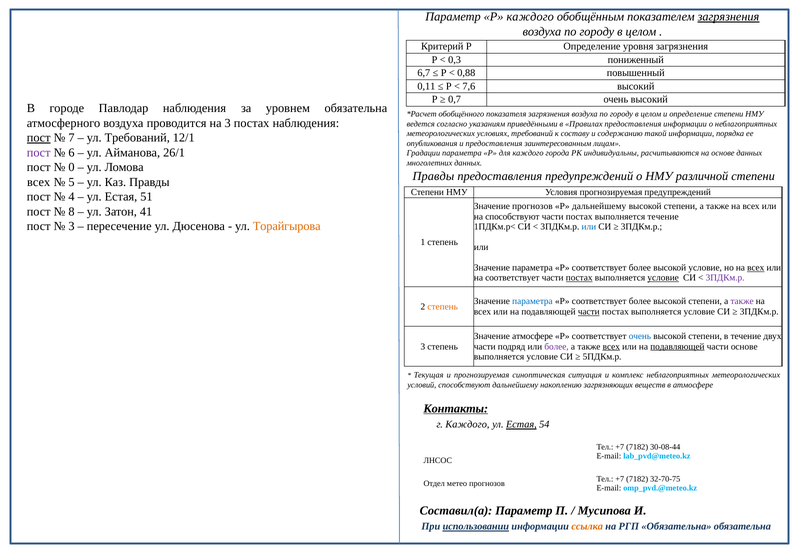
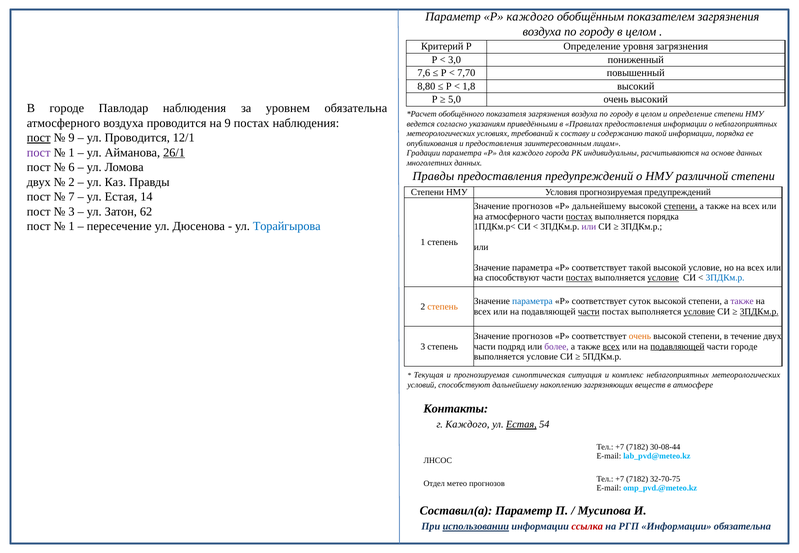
загрязнения at (728, 17) underline: present -> none
0,3: 0,3 -> 3,0
6,7: 6,7 -> 7,6
0,88: 0,88 -> 7,70
0,11: 0,11 -> 8,80
7,6: 7,6 -> 1,8
0,7: 0,7 -> 5,0
на 3: 3 -> 9
7 at (71, 138): 7 -> 9
ул Требований: Требований -> Проводится
6 at (71, 153): 6 -> 1
26/1 underline: none -> present
0: 0 -> 6
всех at (39, 182): всех -> двух
5 at (71, 182): 5 -> 2
4: 4 -> 7
51: 51 -> 14
степени at (681, 206) underline: none -> present
8 at (71, 212): 8 -> 3
41: 41 -> 62
на способствуют: способствуют -> атмосферного
постах at (579, 217) underline: none -> present
выполняется течение: течение -> порядка
3 at (71, 226): 3 -> 1
Торайгырова colour: orange -> blue
или at (589, 227) colour: blue -> purple
более at (640, 268): более -> такой
всех at (756, 268) underline: present -> none
на соответствует: соответствует -> способствуют
3ПДКм.р at (725, 278) colour: purple -> blue
более at (640, 302): более -> суток
условие at (699, 312) underline: none -> present
3ПДКм.р at (759, 312) underline: none -> present
атмосфере at (533, 336): атмосфере -> прогнозов
очень at (640, 336) colour: blue -> orange
части основе: основе -> городе
Контакты underline: present -> none
ссылка colour: orange -> red
РГП Обязательна: Обязательна -> Информации
